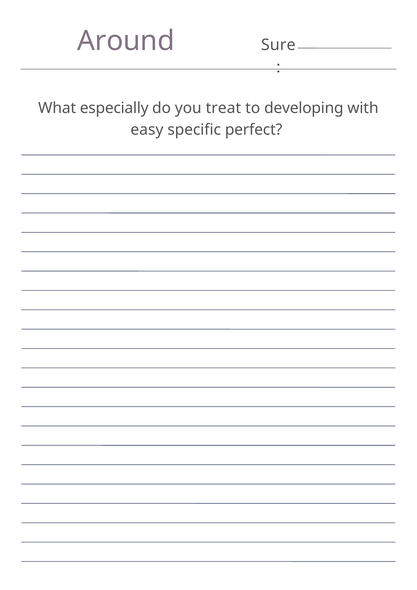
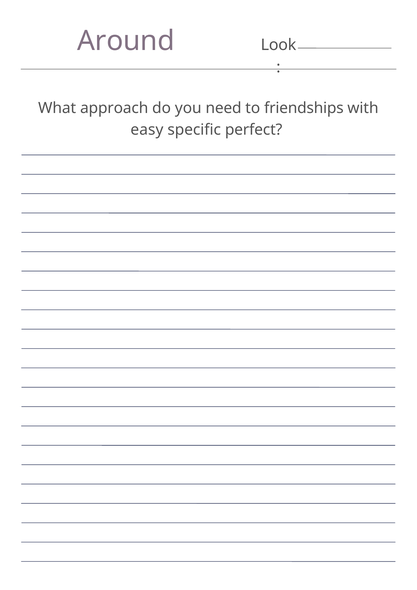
Sure: Sure -> Look
especially: especially -> approach
treat: treat -> need
developing: developing -> friendships
